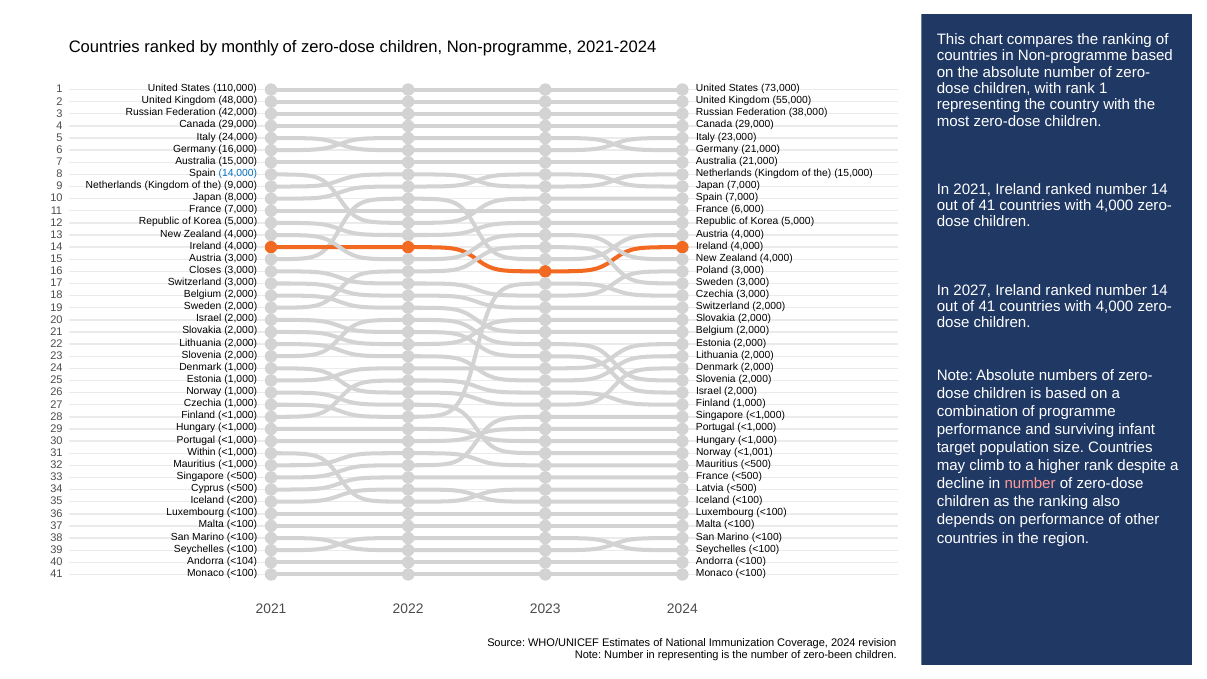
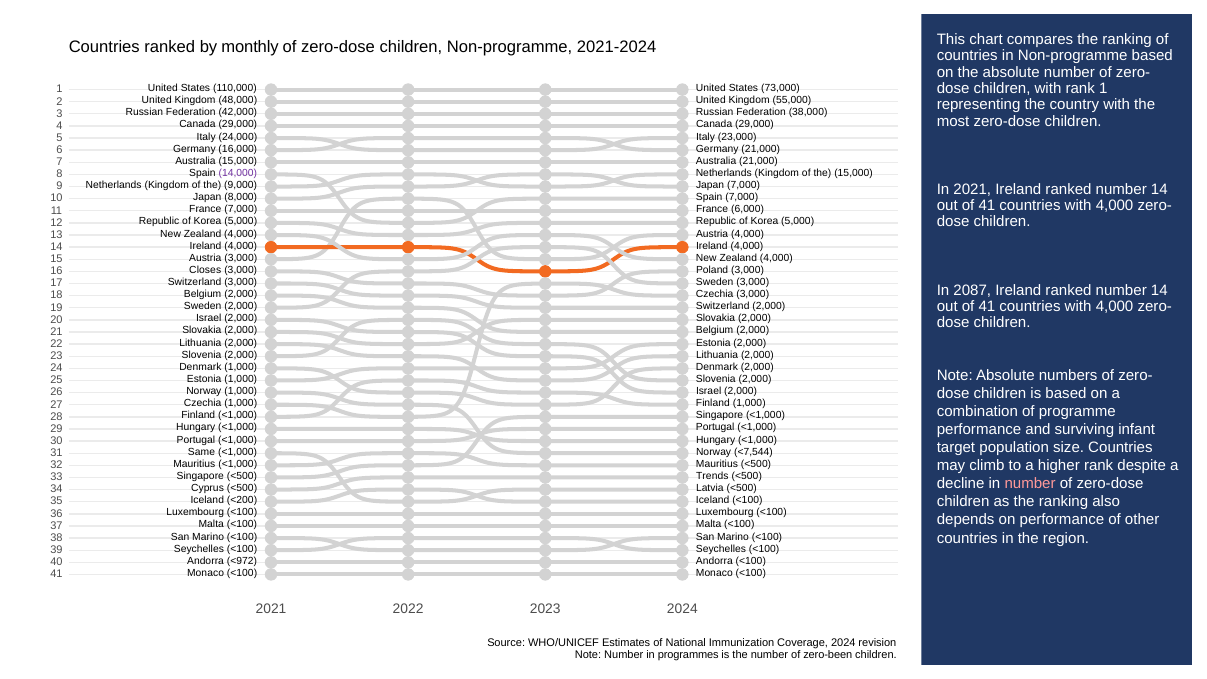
14,000 colour: blue -> purple
2027: 2027 -> 2087
Within: Within -> Same
<1,001: <1,001 -> <7,544
France at (712, 476): France -> Trends
<104: <104 -> <972
in representing: representing -> programmes
